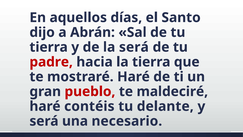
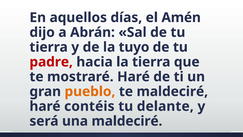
Santo: Santo -> Amén
la será: será -> tuyo
pueblo colour: red -> orange
una necesario: necesario -> maldeciré
